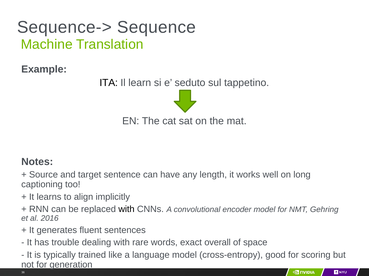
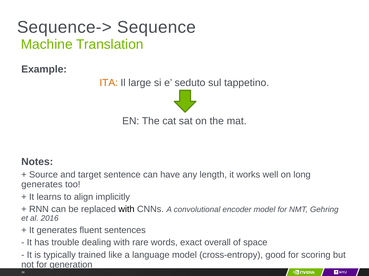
ITA colour: black -> orange
learn: learn -> large
captioning at (42, 185): captioning -> generates
